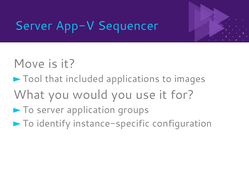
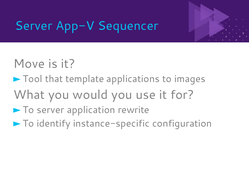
included: included -> template
groups: groups -> rewrite
